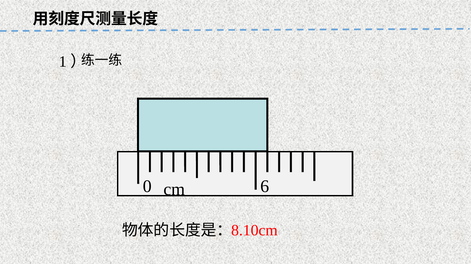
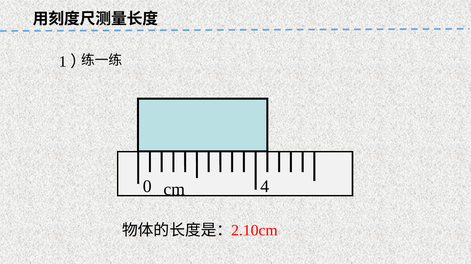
6: 6 -> 4
8.10cm: 8.10cm -> 2.10cm
